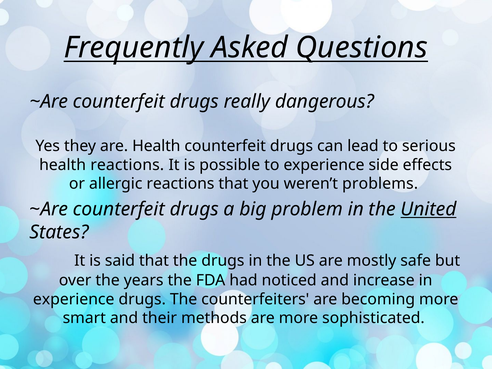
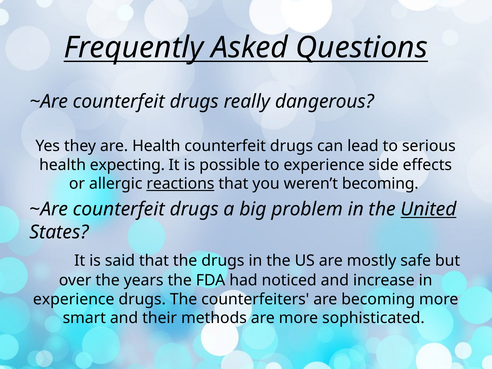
health reactions: reactions -> expecting
reactions at (180, 184) underline: none -> present
weren’t problems: problems -> becoming
